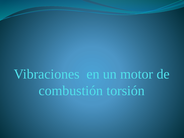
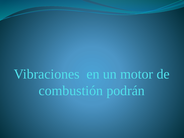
torsión: torsión -> podrán
